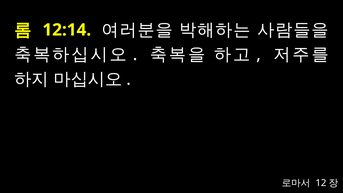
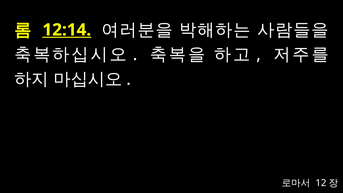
12:14 underline: none -> present
